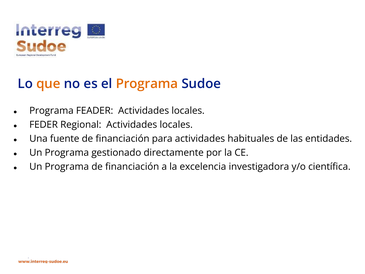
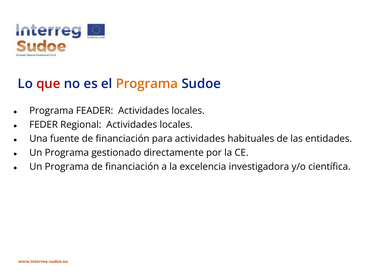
que colour: orange -> red
